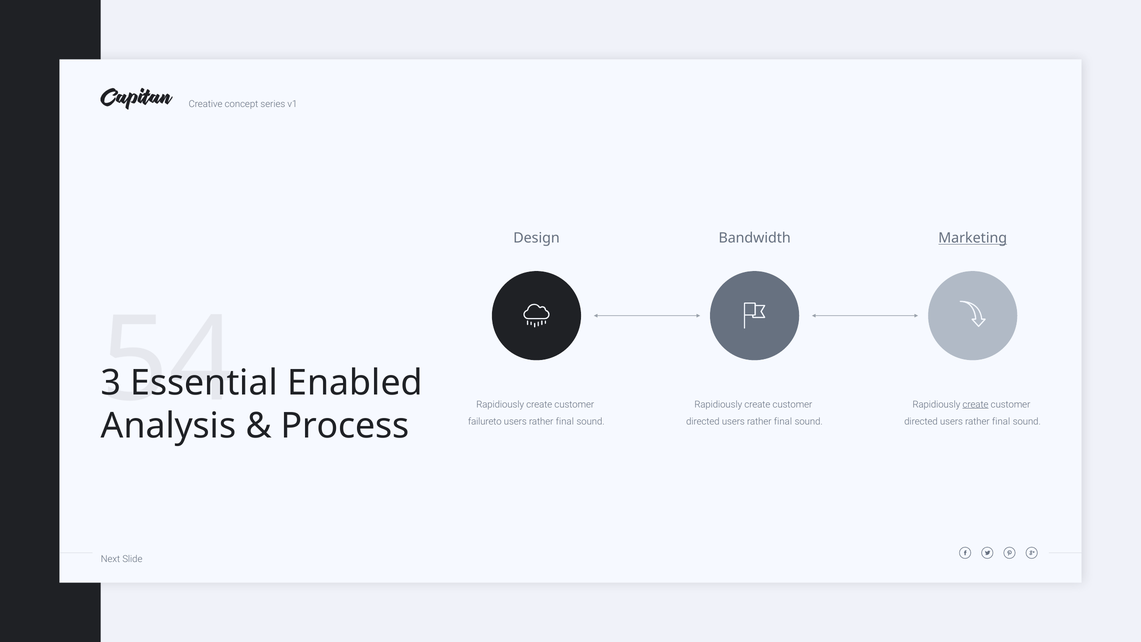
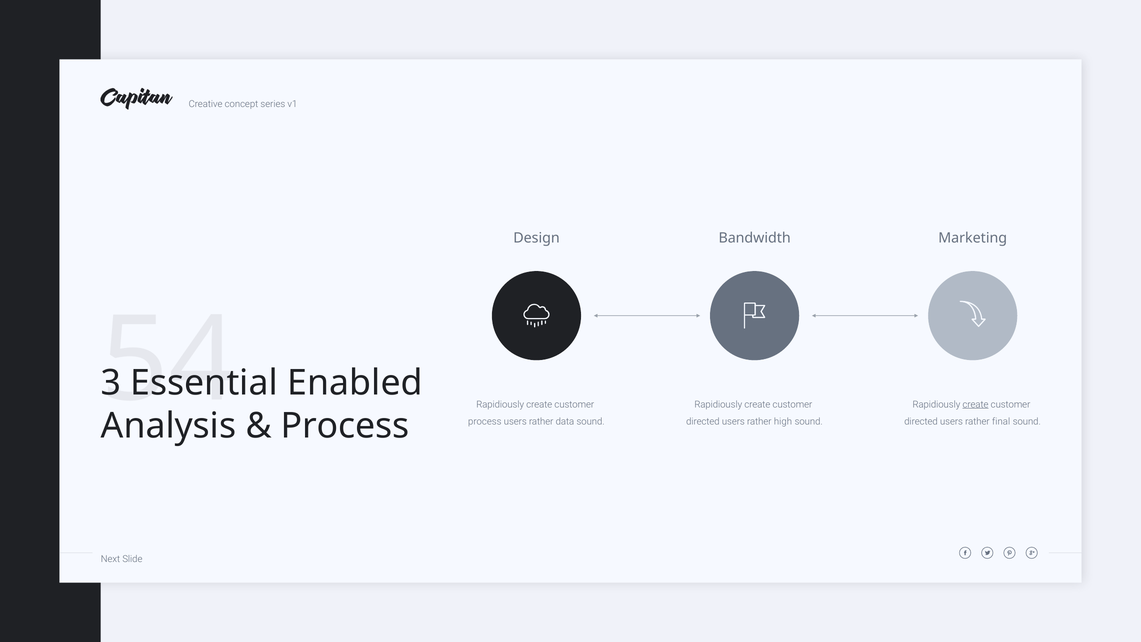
Marketing underline: present -> none
failureto at (485, 421): failureto -> process
final at (565, 421): final -> data
final at (783, 421): final -> high
